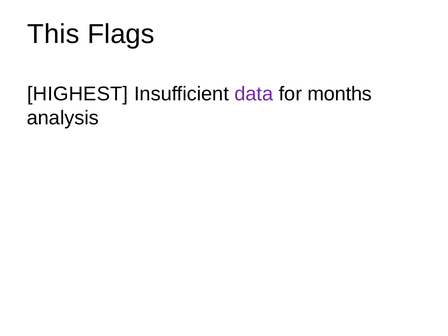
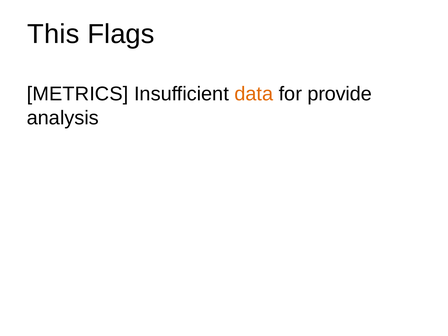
HIGHEST: HIGHEST -> METRICS
data colour: purple -> orange
months: months -> provide
